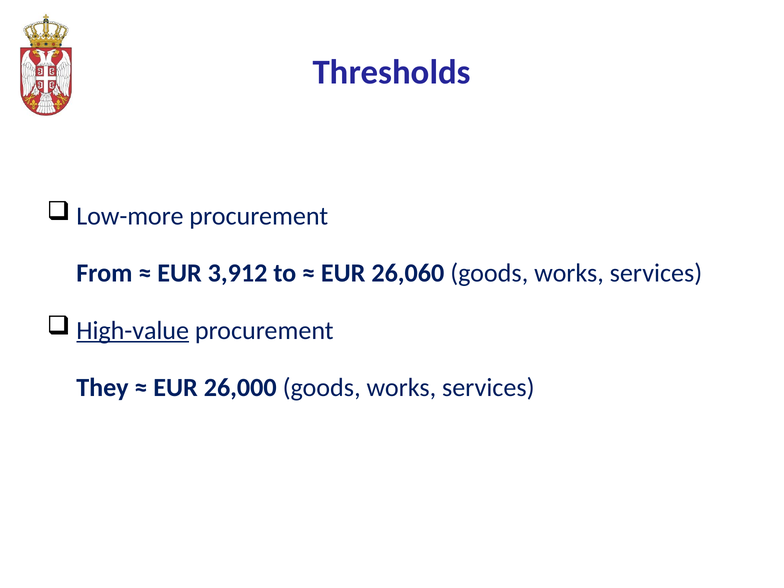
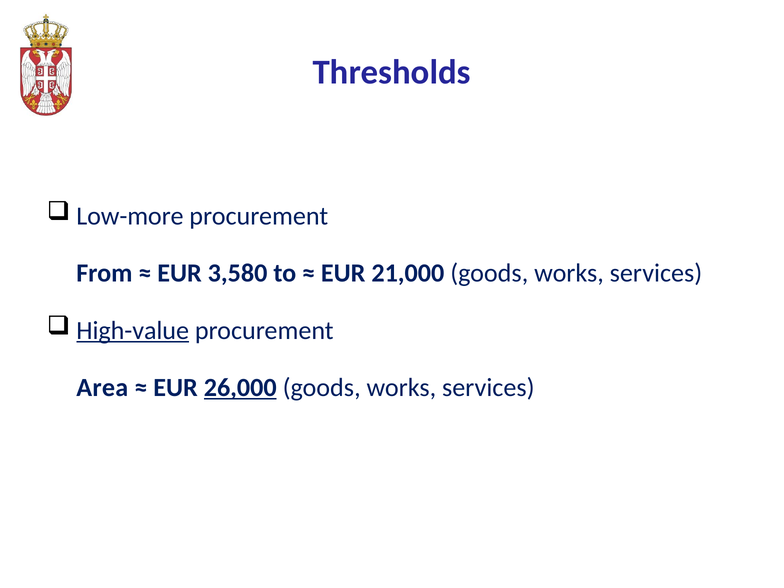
3,912: 3,912 -> 3,580
26,060: 26,060 -> 21,000
They: They -> Area
26,000 underline: none -> present
